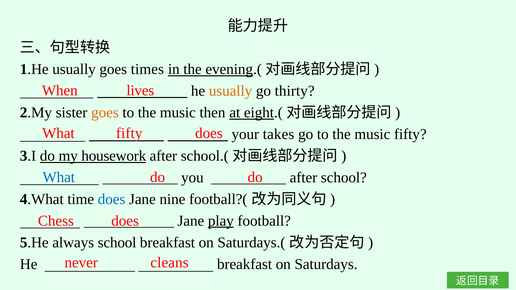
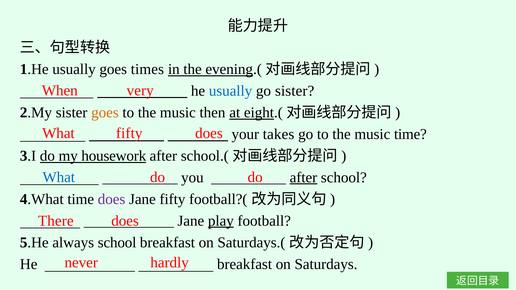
lives: lives -> very
usually at (231, 91) colour: orange -> blue
go thirty: thirty -> sister
music fifty: fifty -> time
after at (303, 178) underline: none -> present
does at (112, 199) colour: blue -> purple
Jane nine: nine -> fifty
Chess: Chess -> There
cleans: cleans -> hardly
